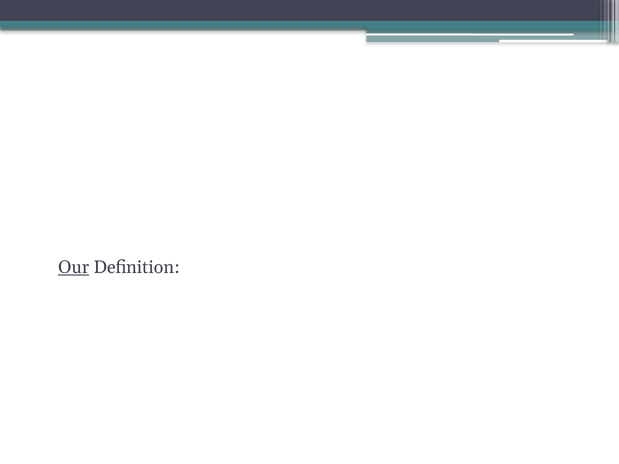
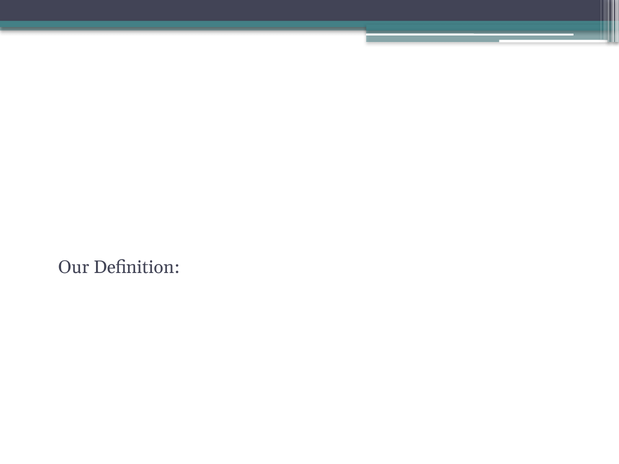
Our underline: present -> none
